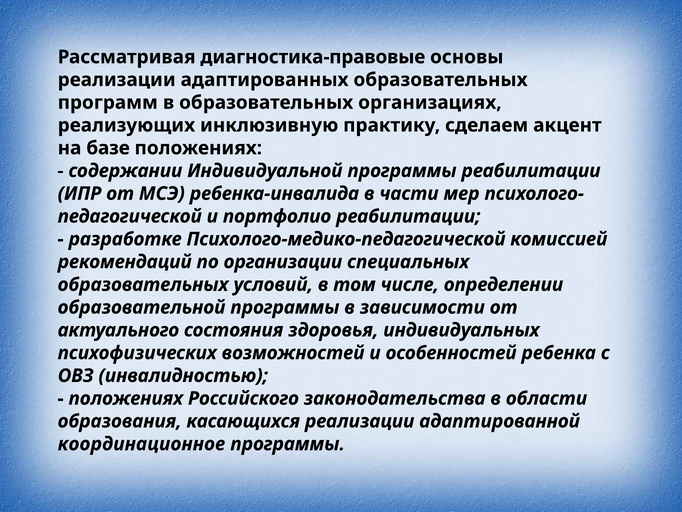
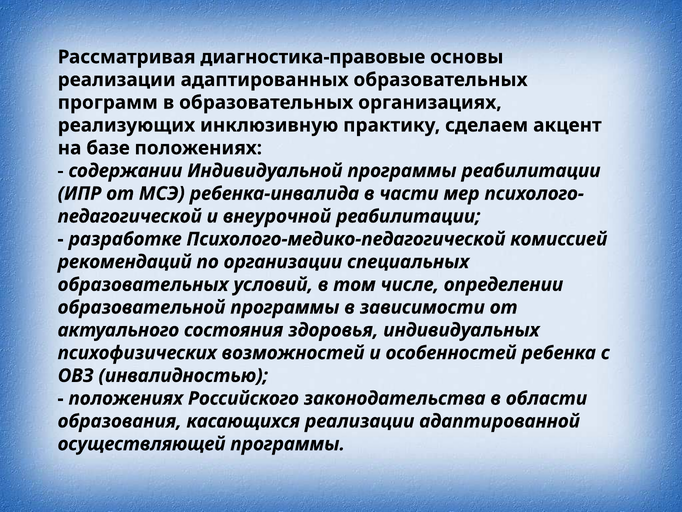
портфолио: портфолио -> внеурочной
координационное: координационное -> осуществляющей
